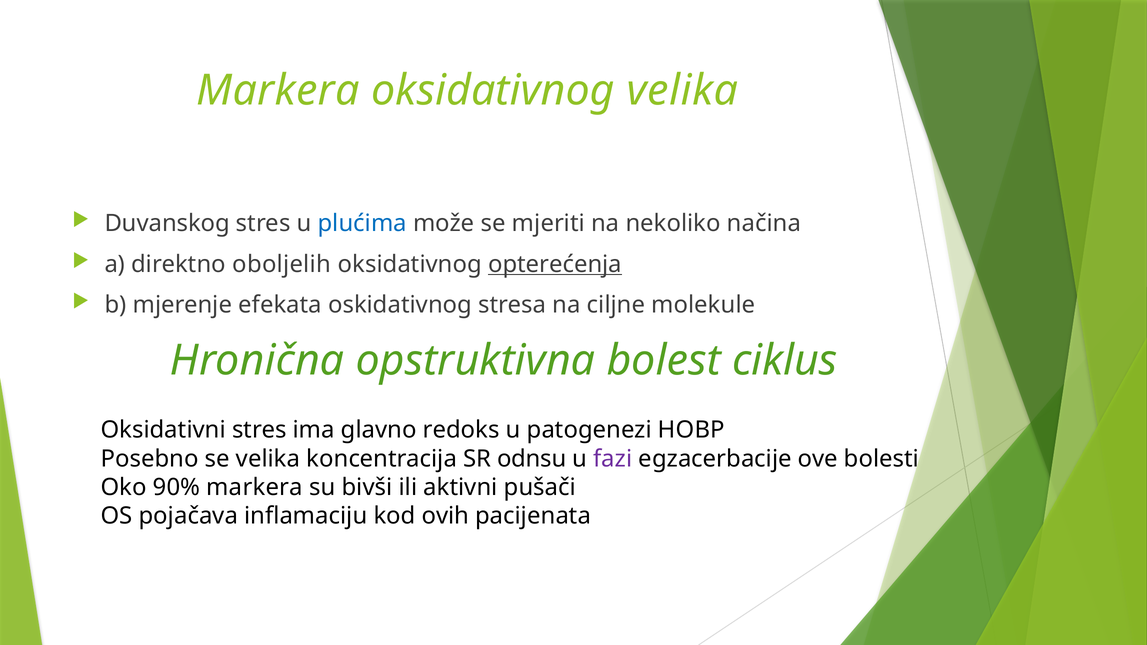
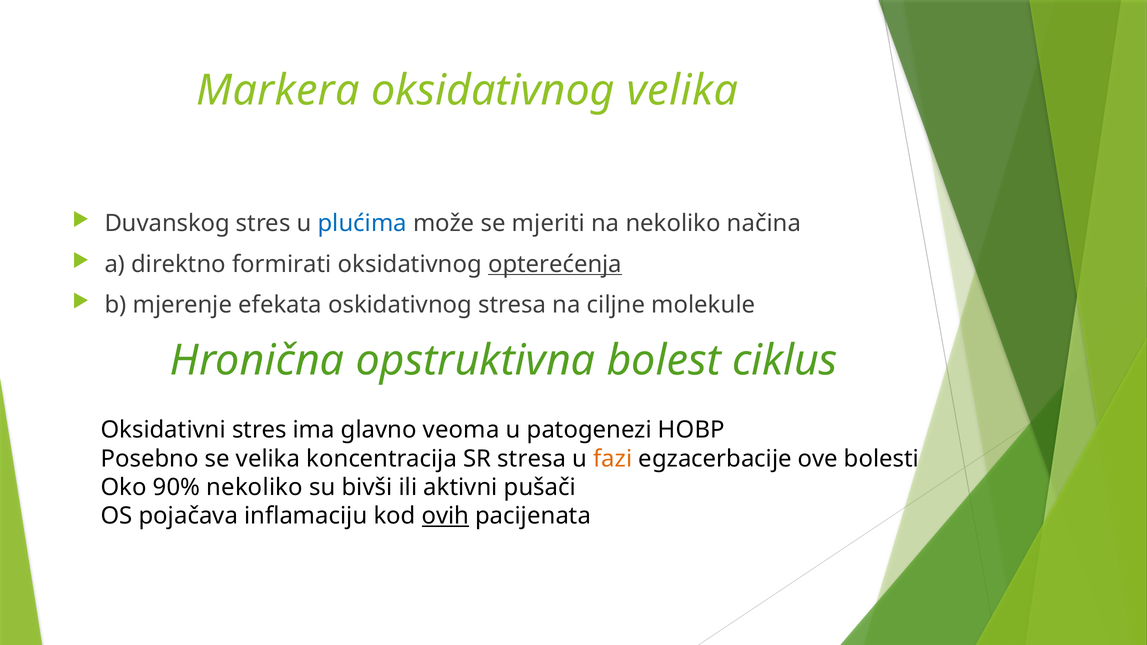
oboljelih: oboljelih -> formirati
redoks: redoks -> veoma
SR odnsu: odnsu -> stresa
fazi colour: purple -> orange
90% markera: markera -> nekoliko
ovih underline: none -> present
